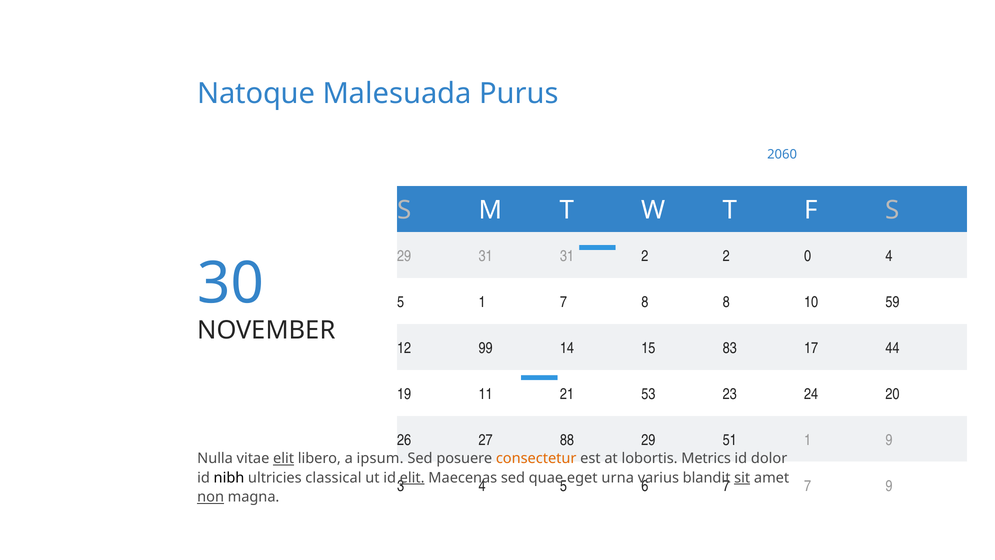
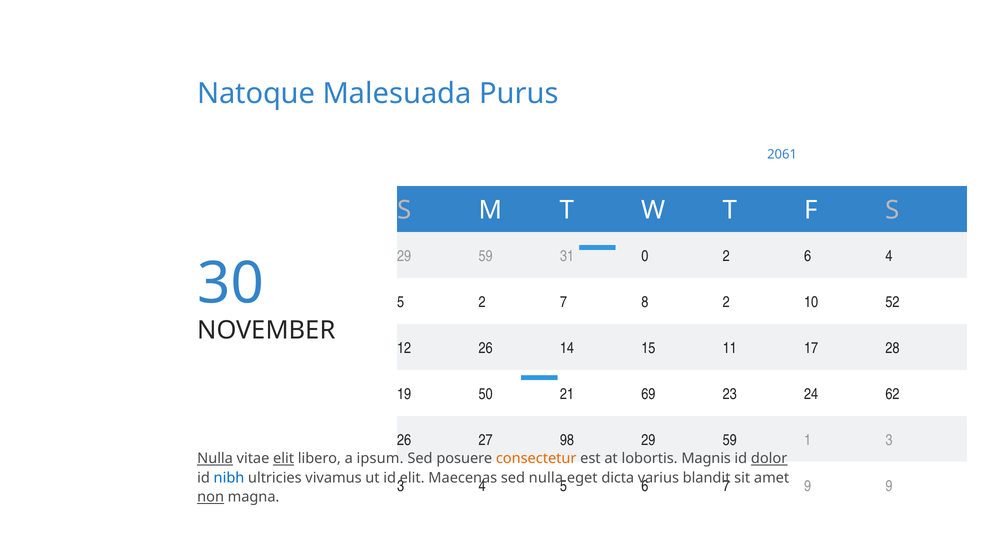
2060: 2060 -> 2061
31 at (486, 256): 31 -> 59
31 2: 2 -> 0
2 0: 0 -> 6
5 1: 1 -> 2
8 8: 8 -> 2
59: 59 -> 52
12 99: 99 -> 26
83: 83 -> 11
44: 44 -> 28
11: 11 -> 50
53: 53 -> 69
20: 20 -> 62
88: 88 -> 98
51 at (730, 440): 51 -> 59
1 9: 9 -> 3
Nulla at (215, 458) underline: none -> present
Metrics: Metrics -> Magnis
dolor underline: none -> present
nibh colour: black -> blue
classical: classical -> vivamus
elit at (412, 478) underline: present -> none
sed quae: quae -> nulla
urna: urna -> dicta
sit underline: present -> none
7 at (808, 486): 7 -> 9
